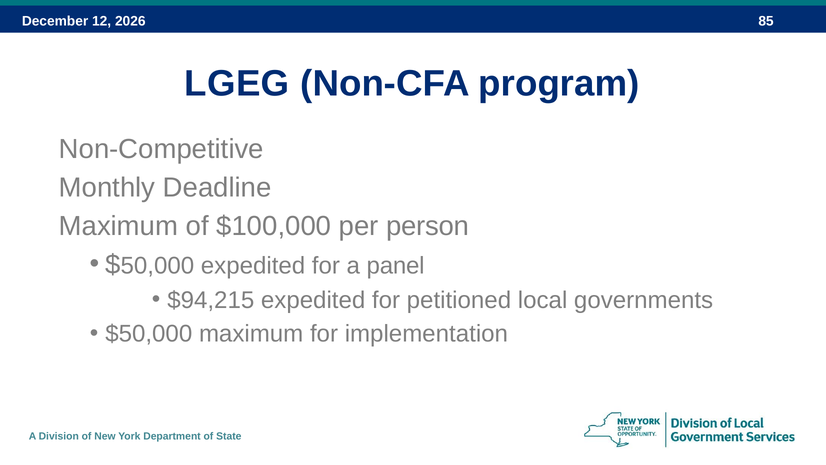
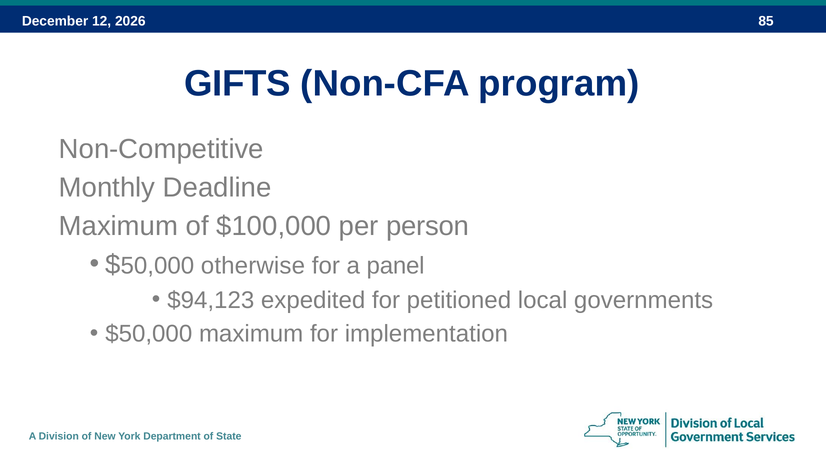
LGEG: LGEG -> GIFTS
expedited at (253, 266): expedited -> otherwise
$94,215: $94,215 -> $94,123
